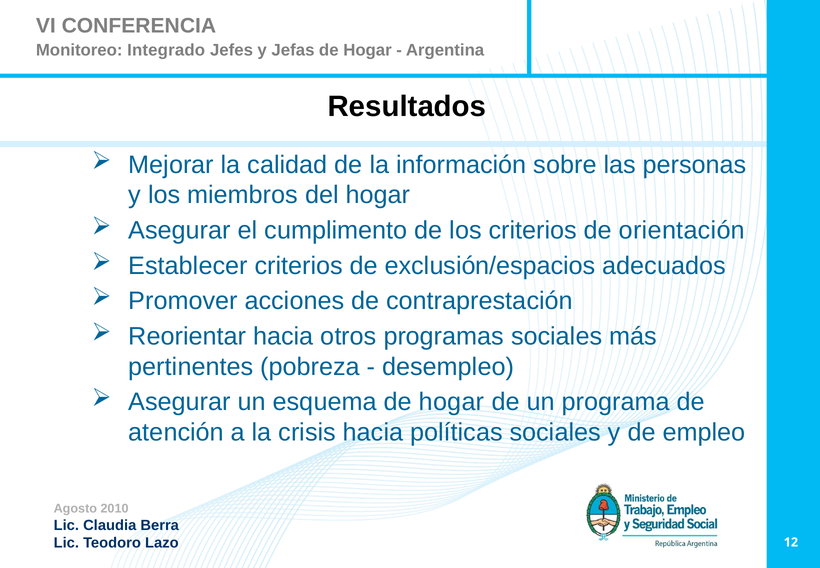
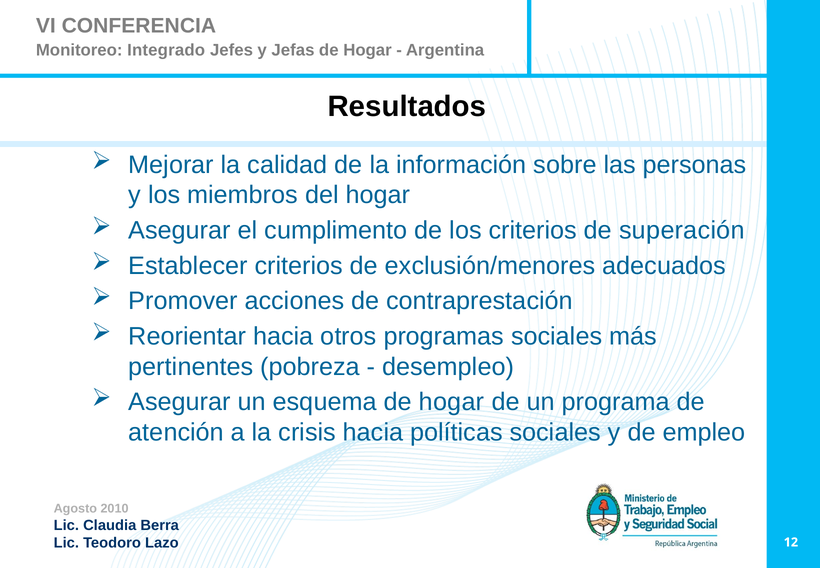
orientación: orientación -> superación
exclusión/espacios: exclusión/espacios -> exclusión/menores
